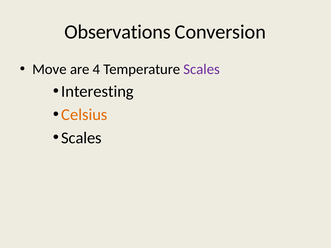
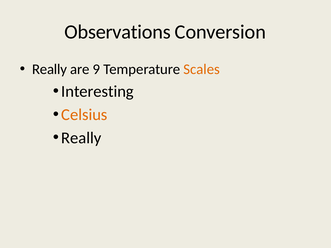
Move at (49, 69): Move -> Really
4: 4 -> 9
Scales at (202, 69) colour: purple -> orange
Scales at (81, 138): Scales -> Really
